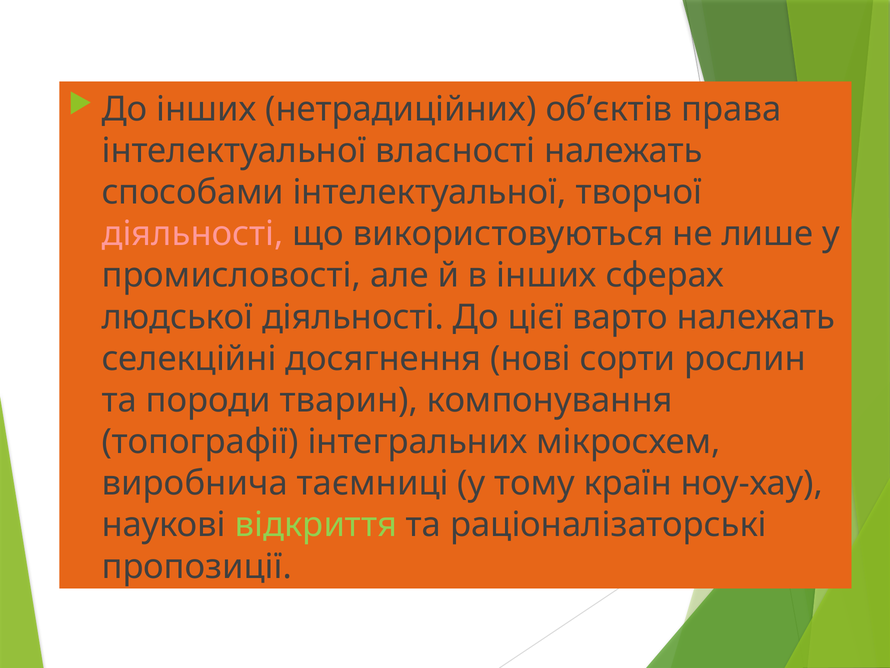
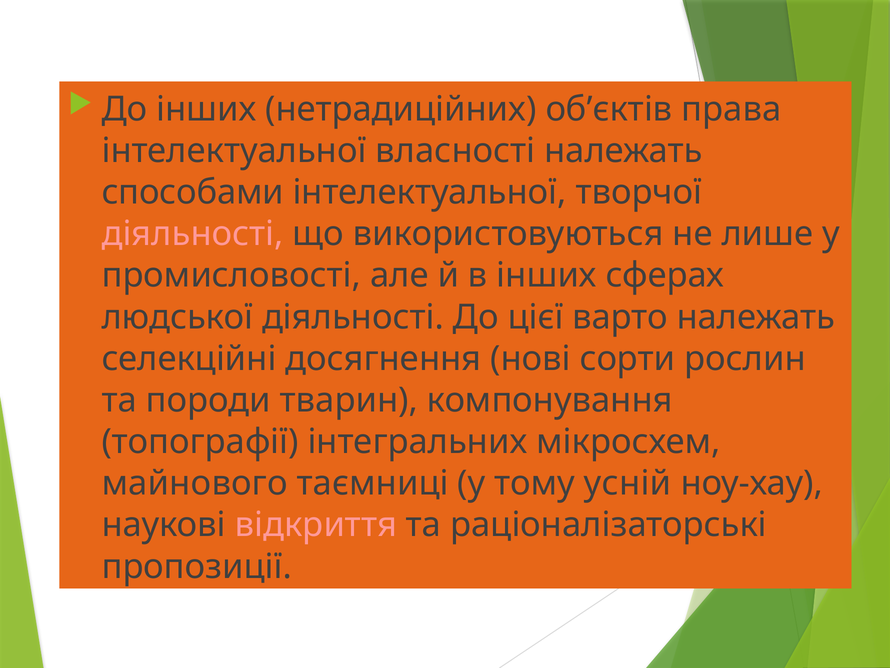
виробнича: виробнича -> майнового
країн: країн -> усній
відкриття colour: light green -> pink
